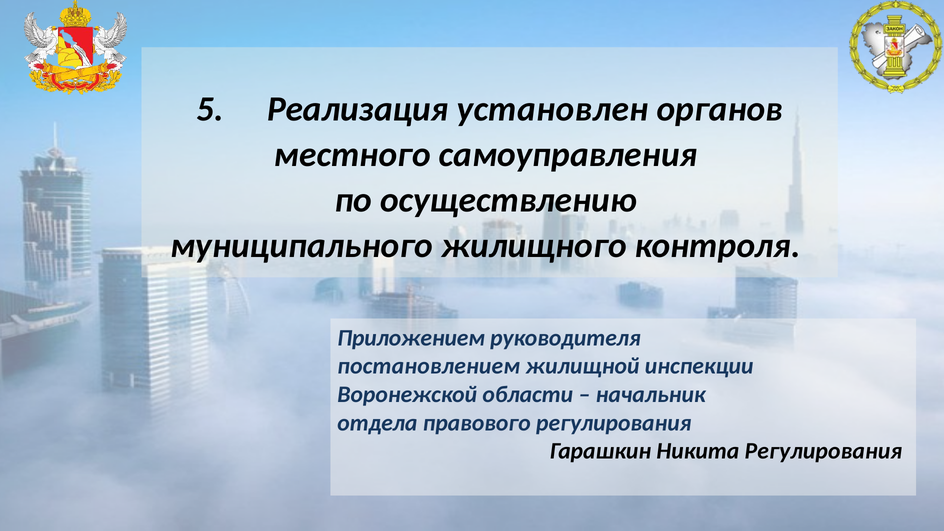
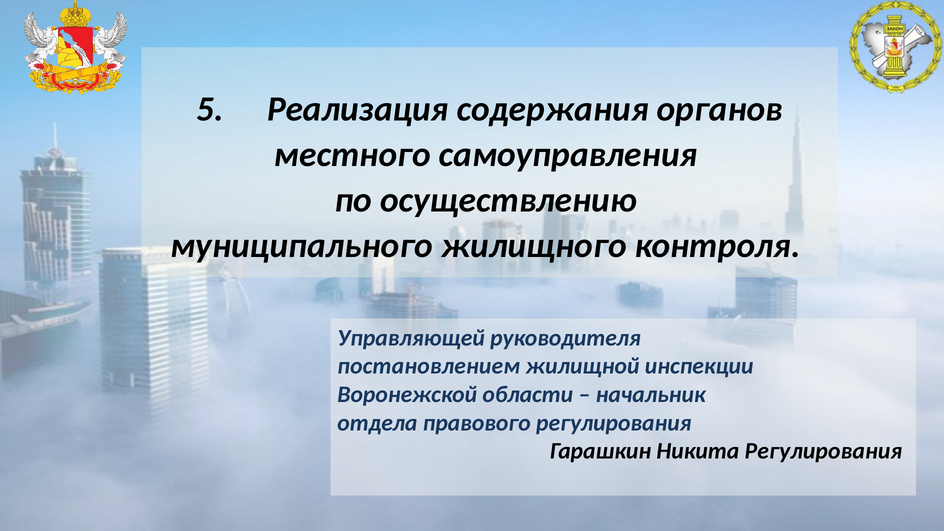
установлен: установлен -> содержания
Приложением: Приложением -> Управляющей
